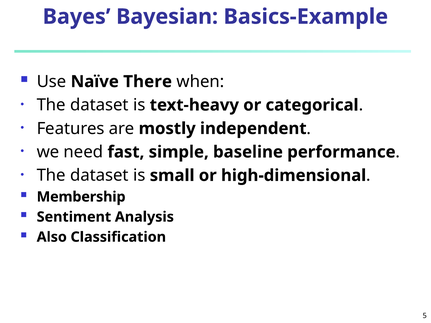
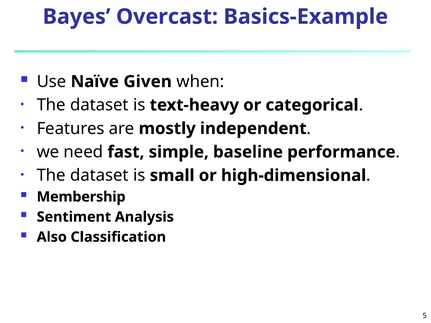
Bayesian: Bayesian -> Overcast
There: There -> Given
